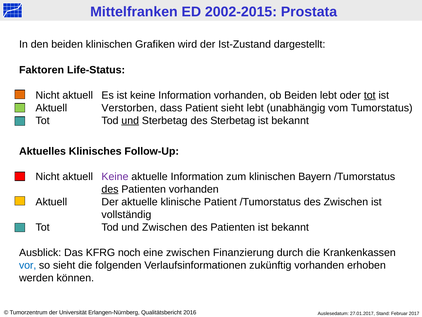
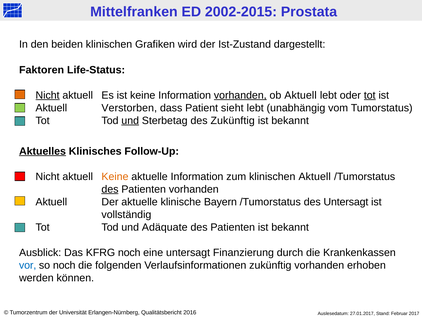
Nicht at (48, 95) underline: none -> present
vorhanden at (240, 95) underline: none -> present
ob Beiden: Beiden -> Aktuell
des Sterbetag: Sterbetag -> Zukünftig
Aktuelles underline: none -> present
Keine at (115, 176) colour: purple -> orange
klinischen Bayern: Bayern -> Aktuell
klinische Patient: Patient -> Bayern
des Zwischen: Zwischen -> Untersagt
und Zwischen: Zwischen -> Adäquate
eine zwischen: zwischen -> untersagt
so sieht: sieht -> noch
